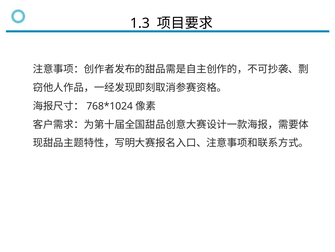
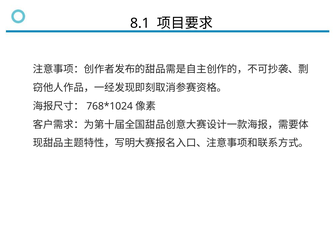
1.3: 1.3 -> 8.1
